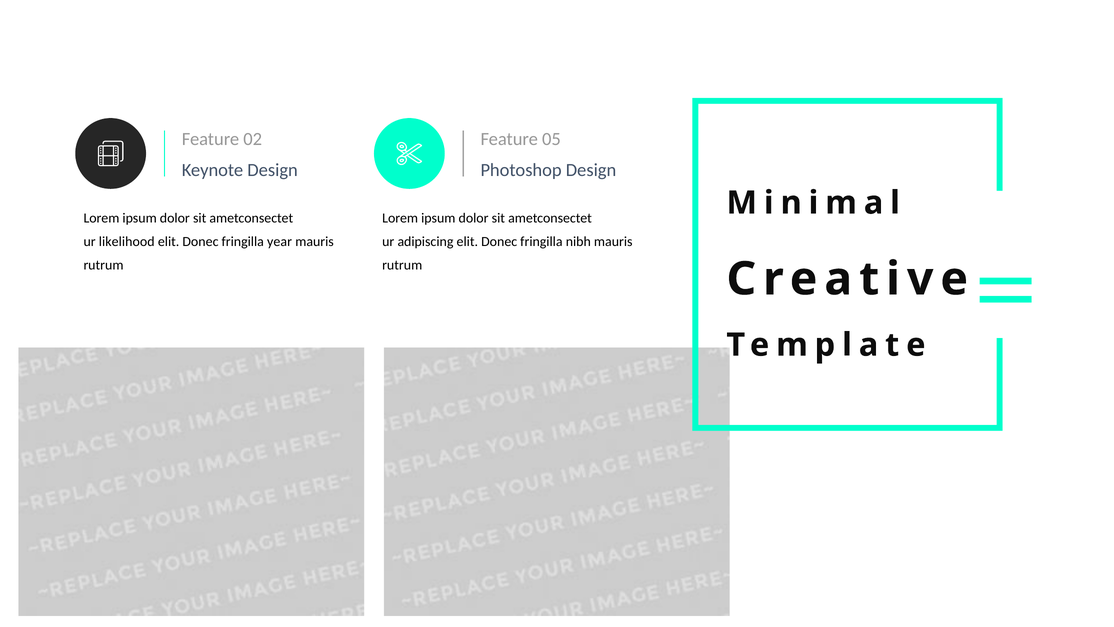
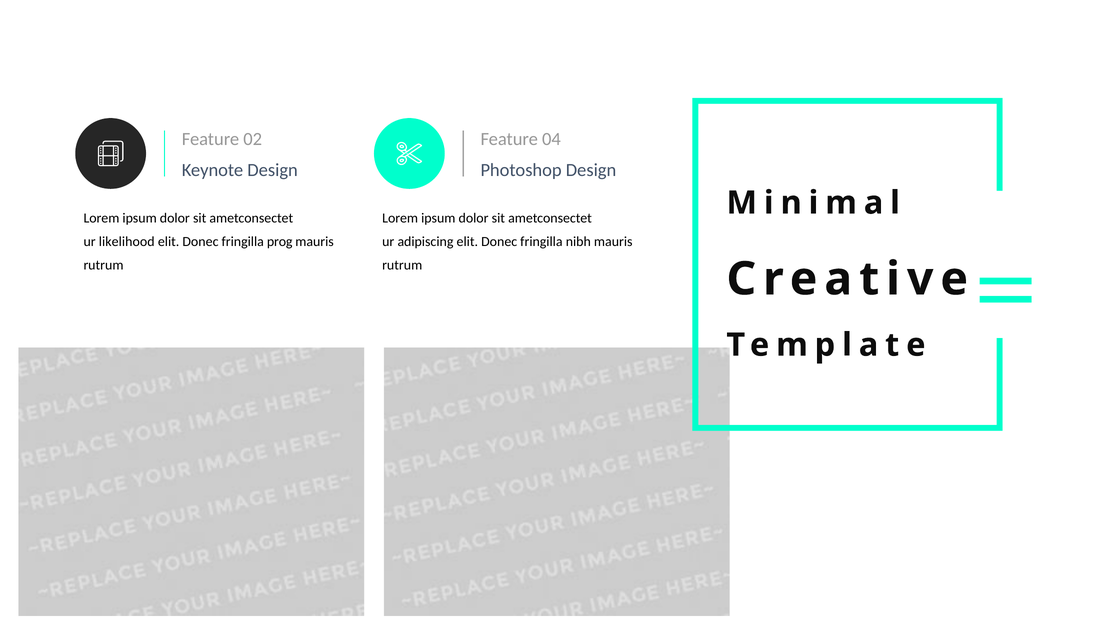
05: 05 -> 04
year: year -> prog
